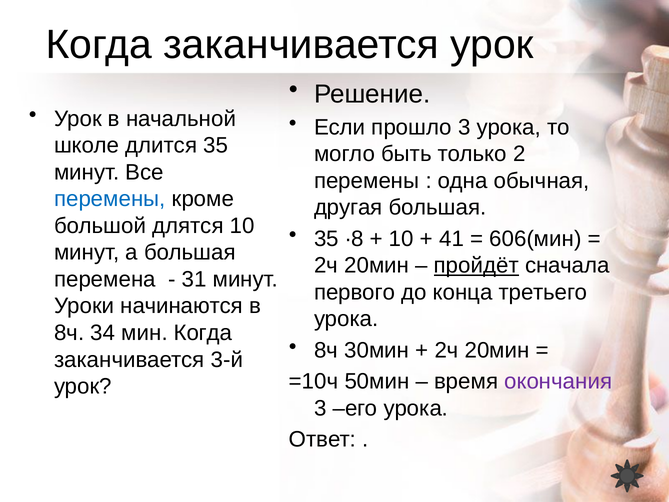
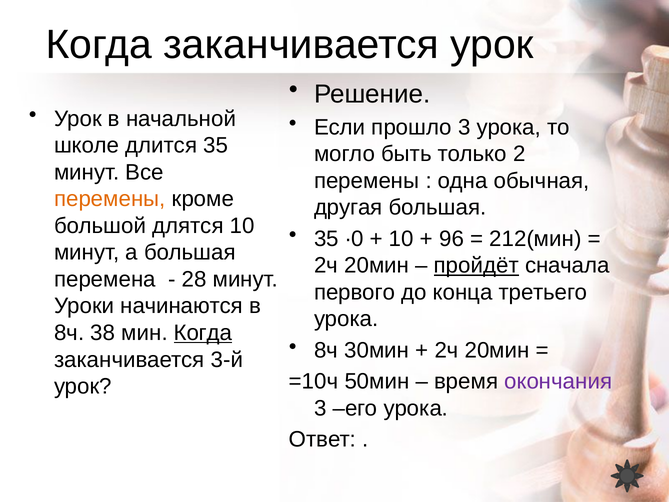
перемены at (110, 199) colour: blue -> orange
∙8: ∙8 -> ∙0
41: 41 -> 96
606(мин: 606(мин -> 212(мин
31: 31 -> 28
34: 34 -> 38
Когда at (203, 333) underline: none -> present
